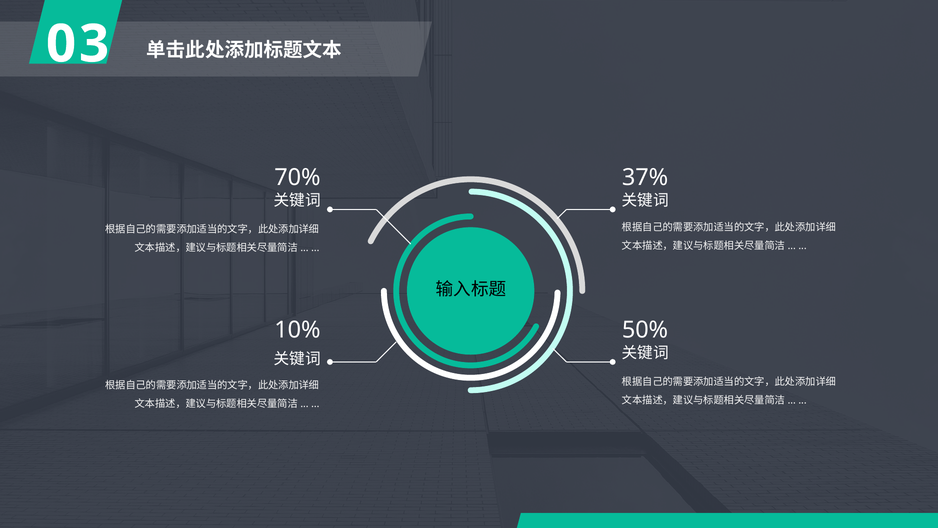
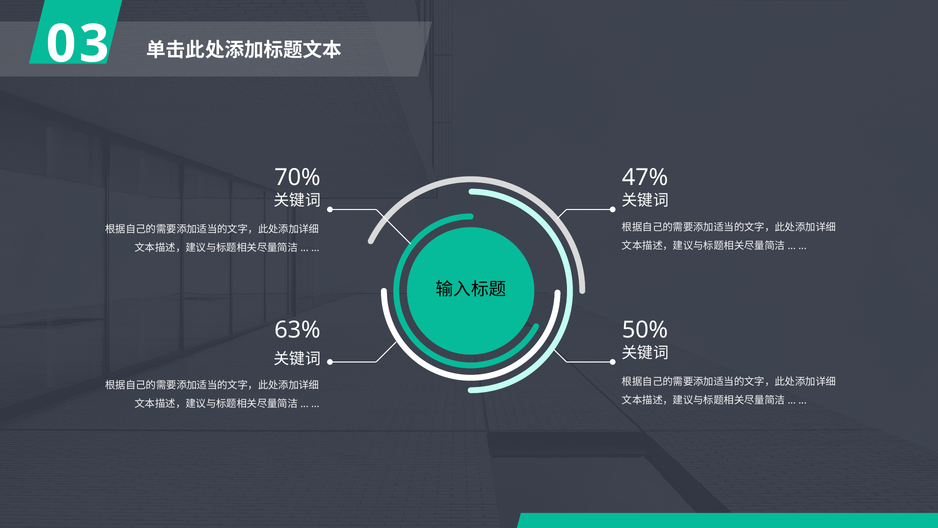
37%: 37% -> 47%
10%: 10% -> 63%
